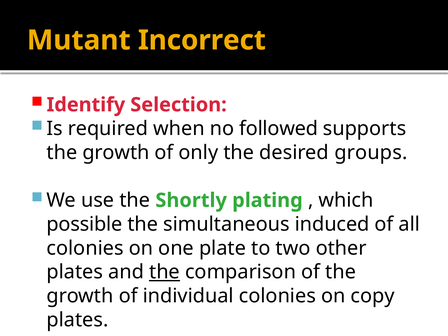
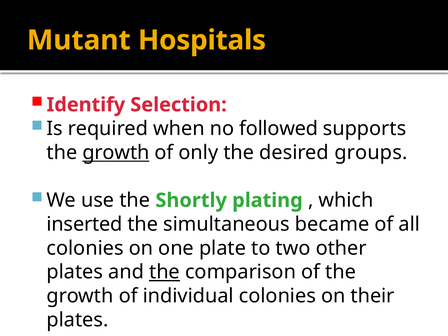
Incorrect: Incorrect -> Hospitals
growth at (116, 153) underline: none -> present
possible: possible -> inserted
induced: induced -> became
copy: copy -> their
